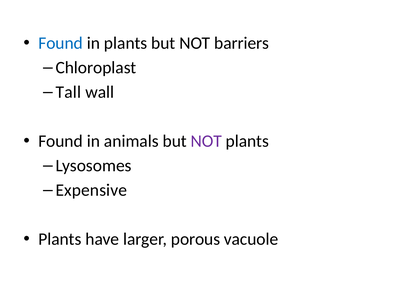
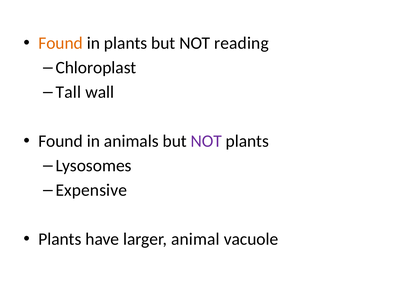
Found at (61, 43) colour: blue -> orange
barriers: barriers -> reading
porous: porous -> animal
